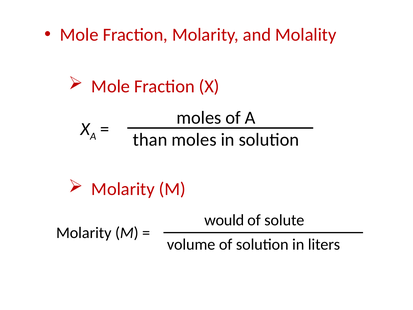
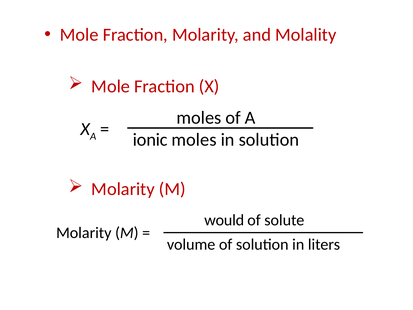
than: than -> ionic
